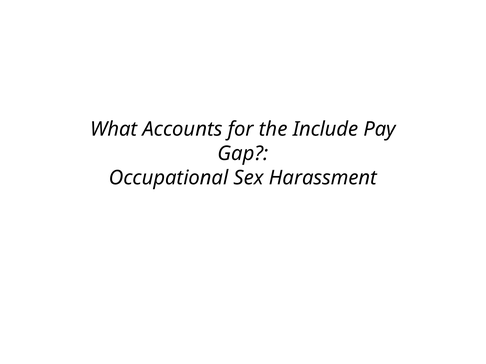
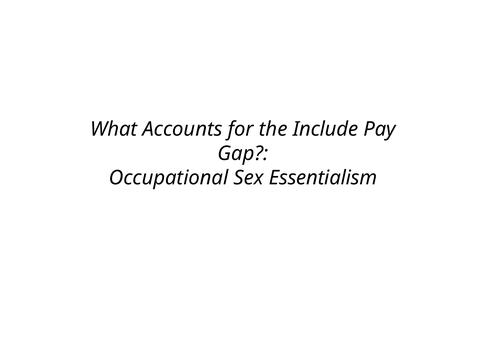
Harassment: Harassment -> Essentialism
